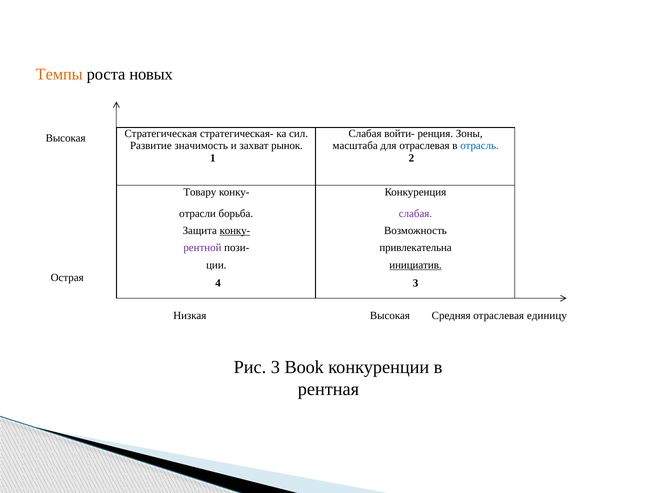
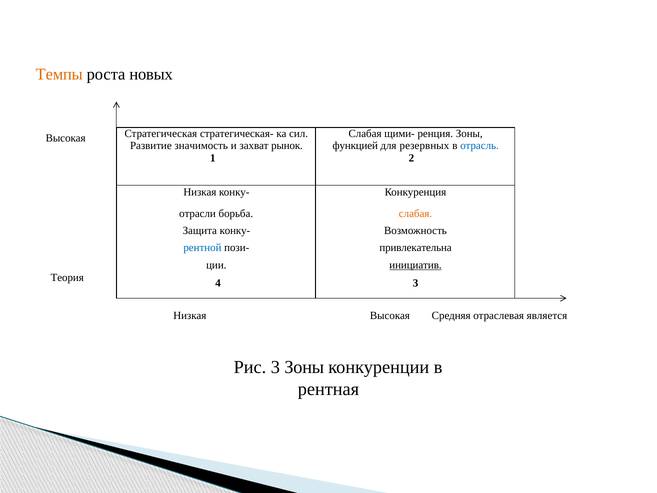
войти-: войти- -> щими-
масштаба: масштаба -> функцией
для отраслевая: отраслевая -> резервных
Товару at (200, 192): Товару -> Низкая
слабая at (415, 213) colour: purple -> orange
конку- at (235, 231) underline: present -> none
рентной colour: purple -> blue
Острая: Острая -> Теория
единицу: единицу -> является
3 Book: Book -> Зоны
